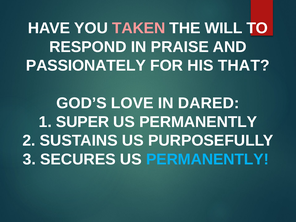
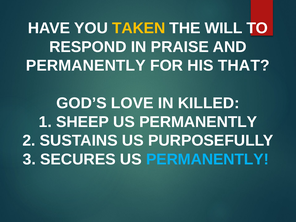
TAKEN colour: pink -> yellow
PASSIONATELY at (86, 66): PASSIONATELY -> PERMANENTLY
DARED: DARED -> KILLED
SUPER: SUPER -> SHEEP
